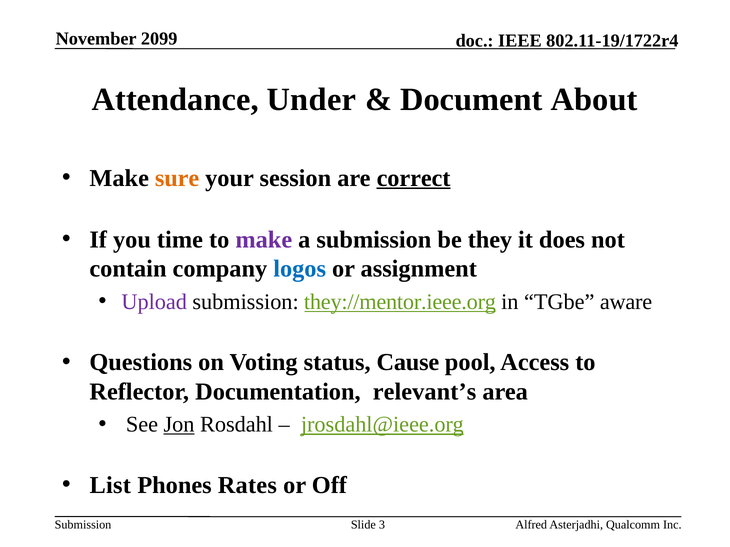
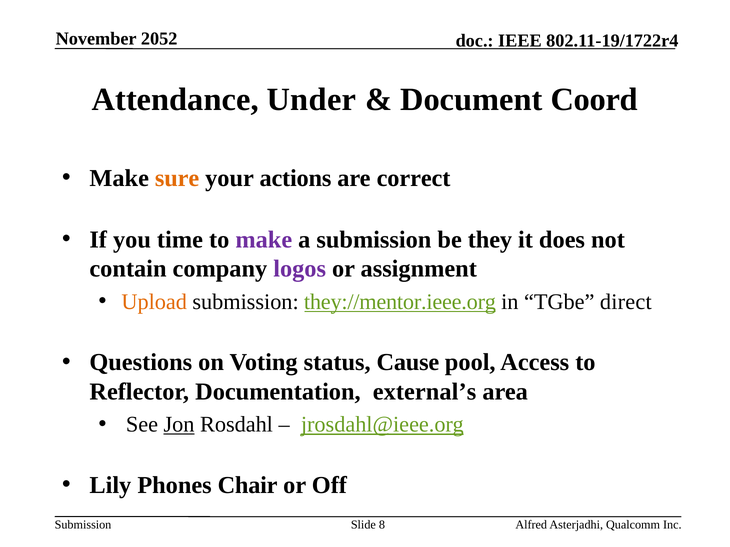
2099: 2099 -> 2052
About: About -> Coord
session: session -> actions
correct underline: present -> none
logos colour: blue -> purple
Upload colour: purple -> orange
aware: aware -> direct
relevant’s: relevant’s -> external’s
List: List -> Lily
Rates: Rates -> Chair
3: 3 -> 8
